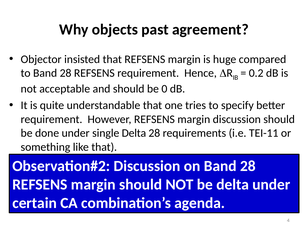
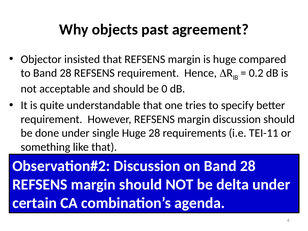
single Delta: Delta -> Huge
